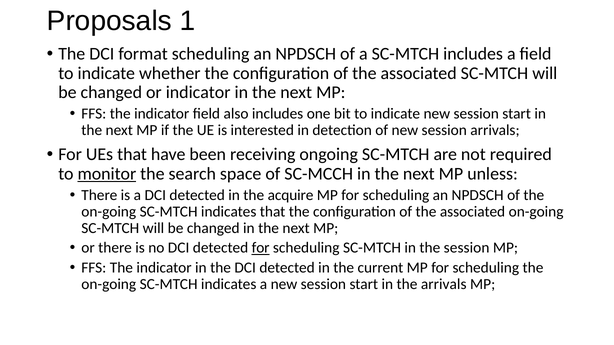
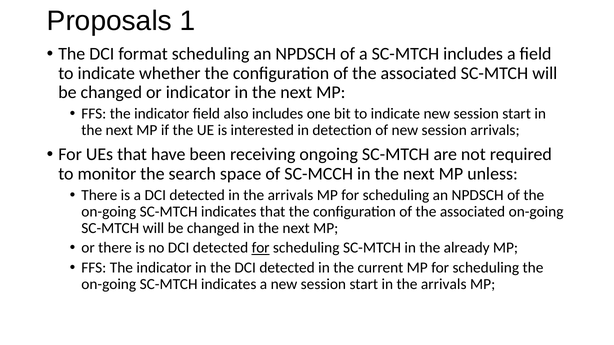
monitor underline: present -> none
detected in the acquire: acquire -> arrivals
the session: session -> already
